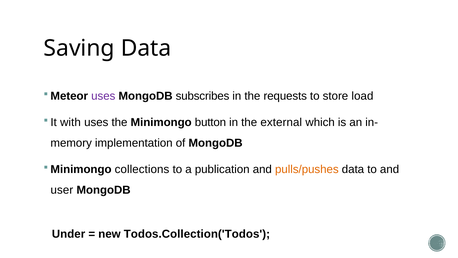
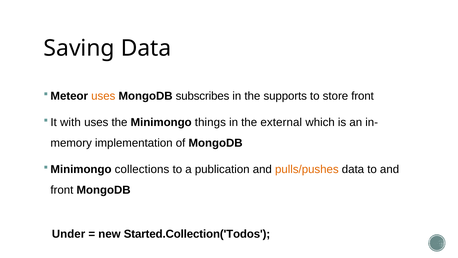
uses at (103, 96) colour: purple -> orange
requests: requests -> supports
store load: load -> front
button: button -> things
user at (62, 190): user -> front
Todos.Collection('Todos: Todos.Collection('Todos -> Started.Collection('Todos
